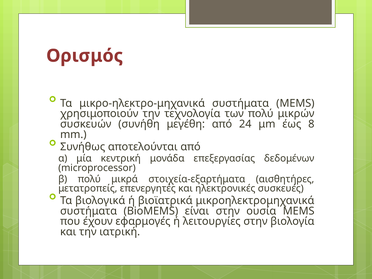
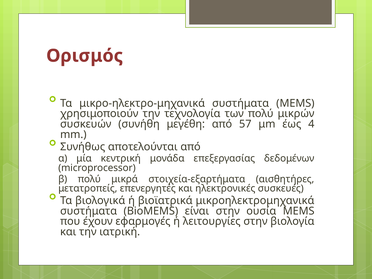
24: 24 -> 57
8: 8 -> 4
